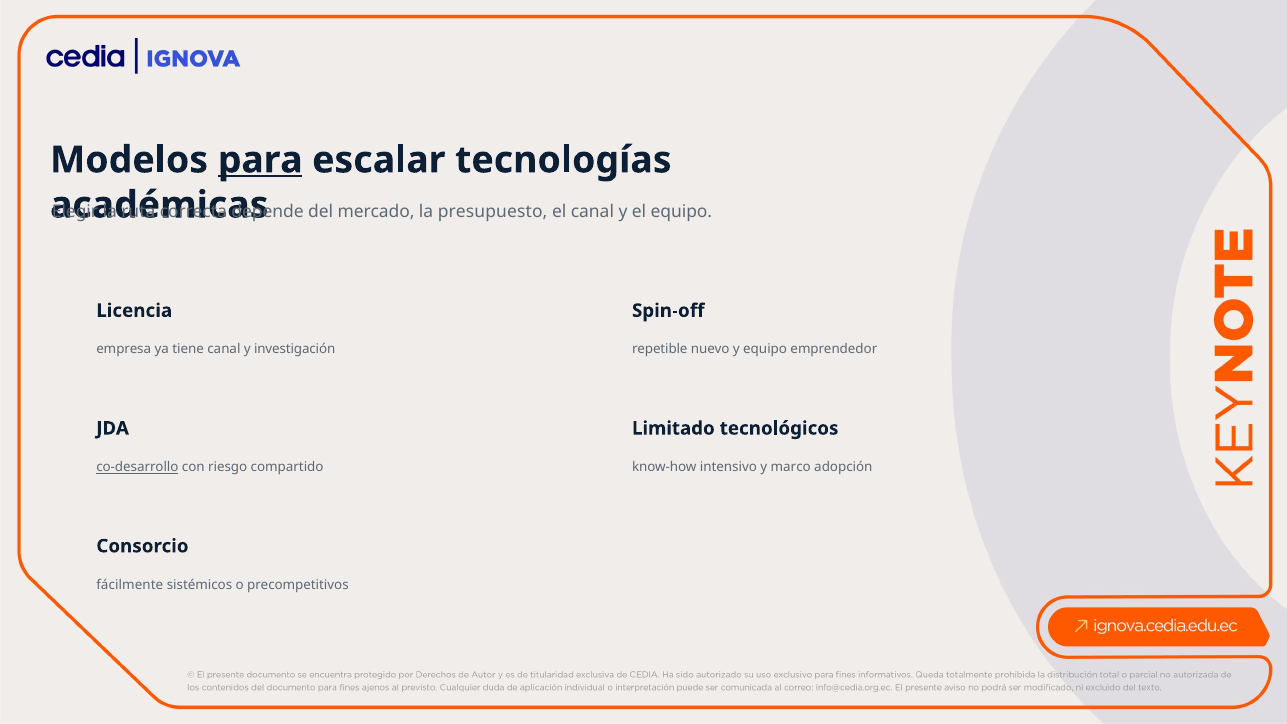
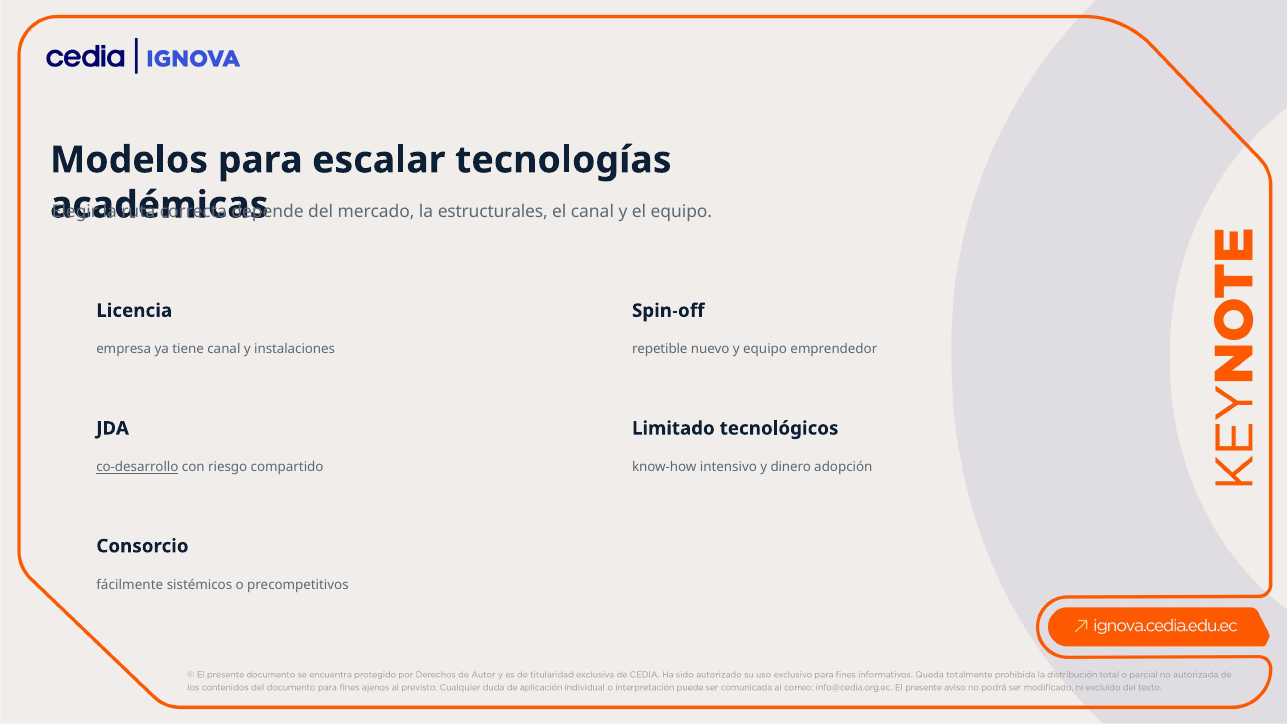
para underline: present -> none
presupuesto: presupuesto -> estructurales
investigación: investigación -> instalaciones
marco: marco -> dinero
